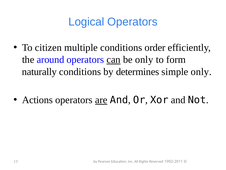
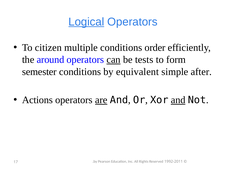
Logical underline: none -> present
be only: only -> tests
naturally: naturally -> semester
determines: determines -> equivalent
simple only: only -> after
and at (178, 100) underline: none -> present
